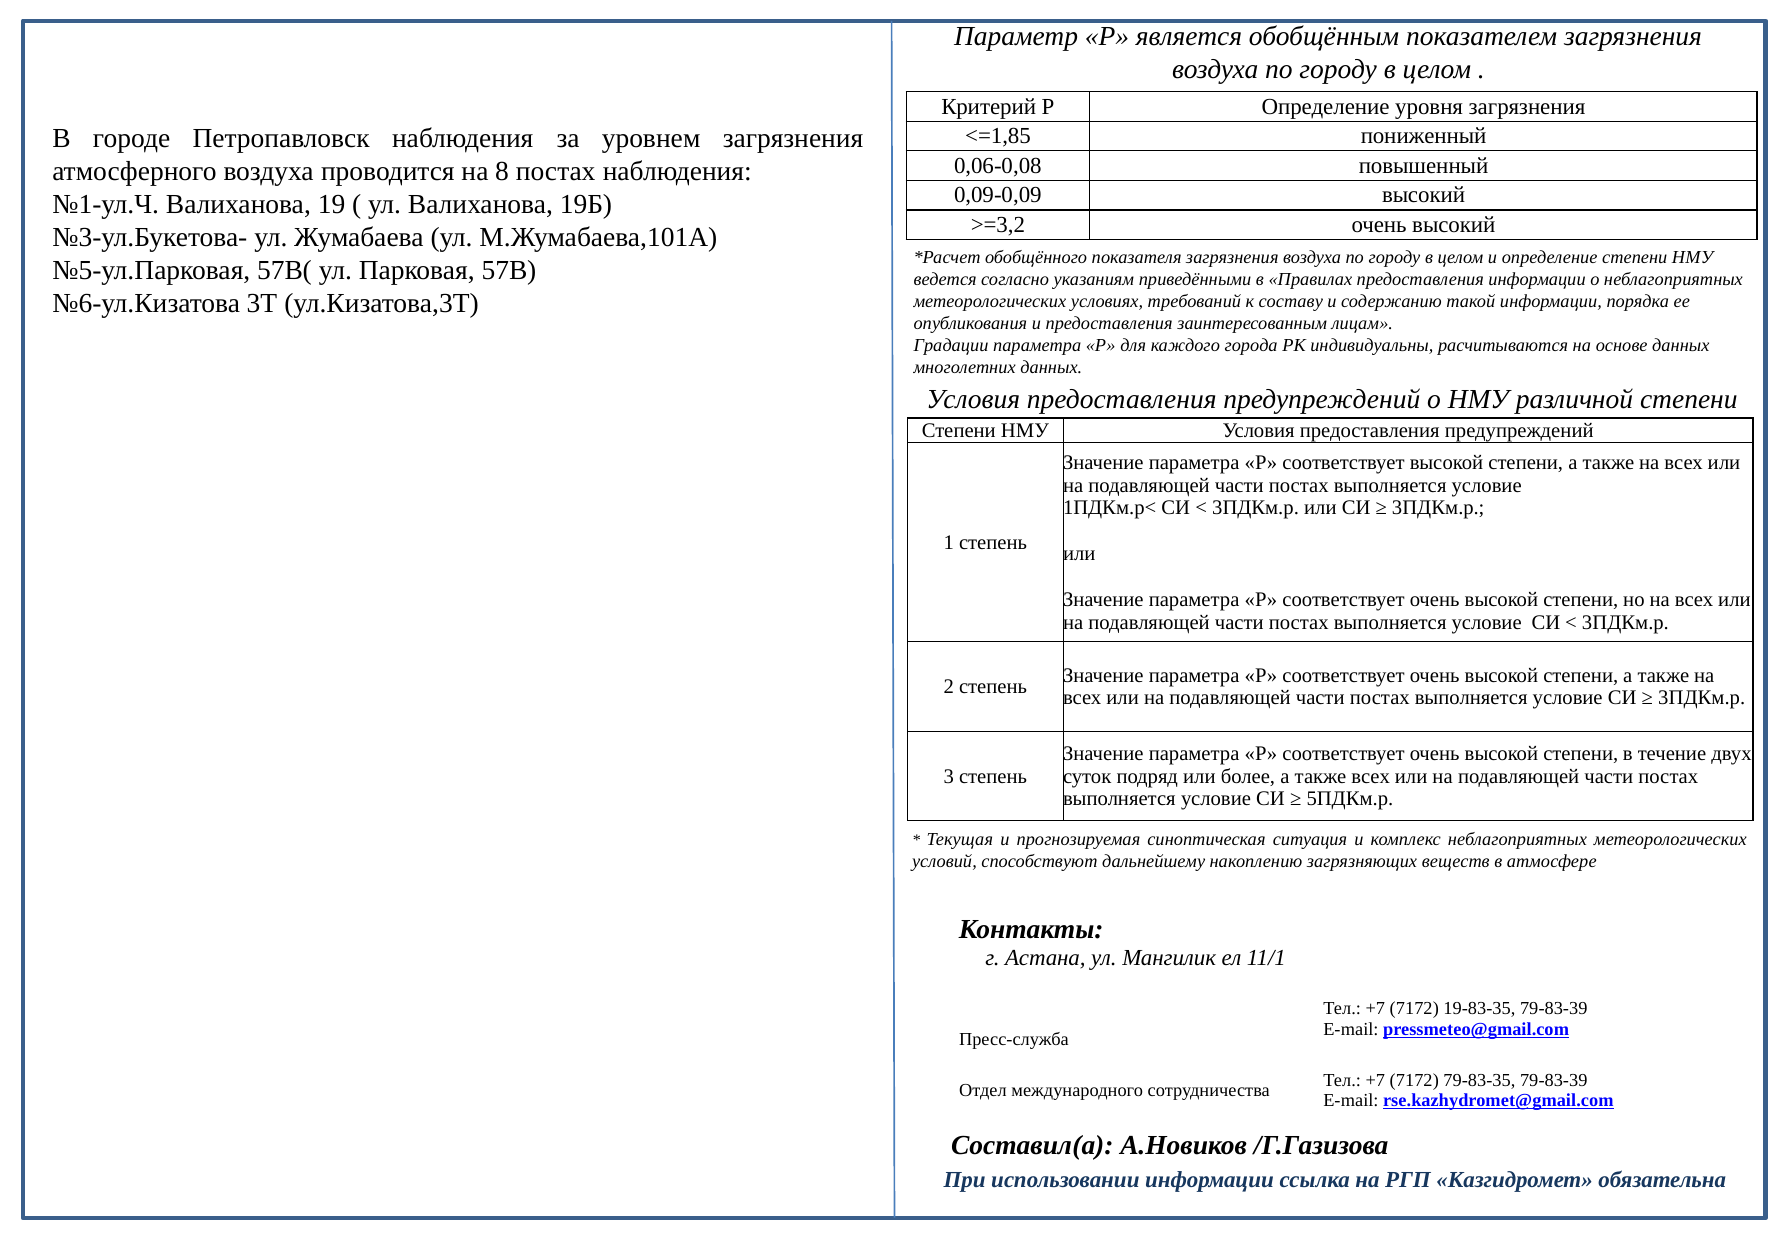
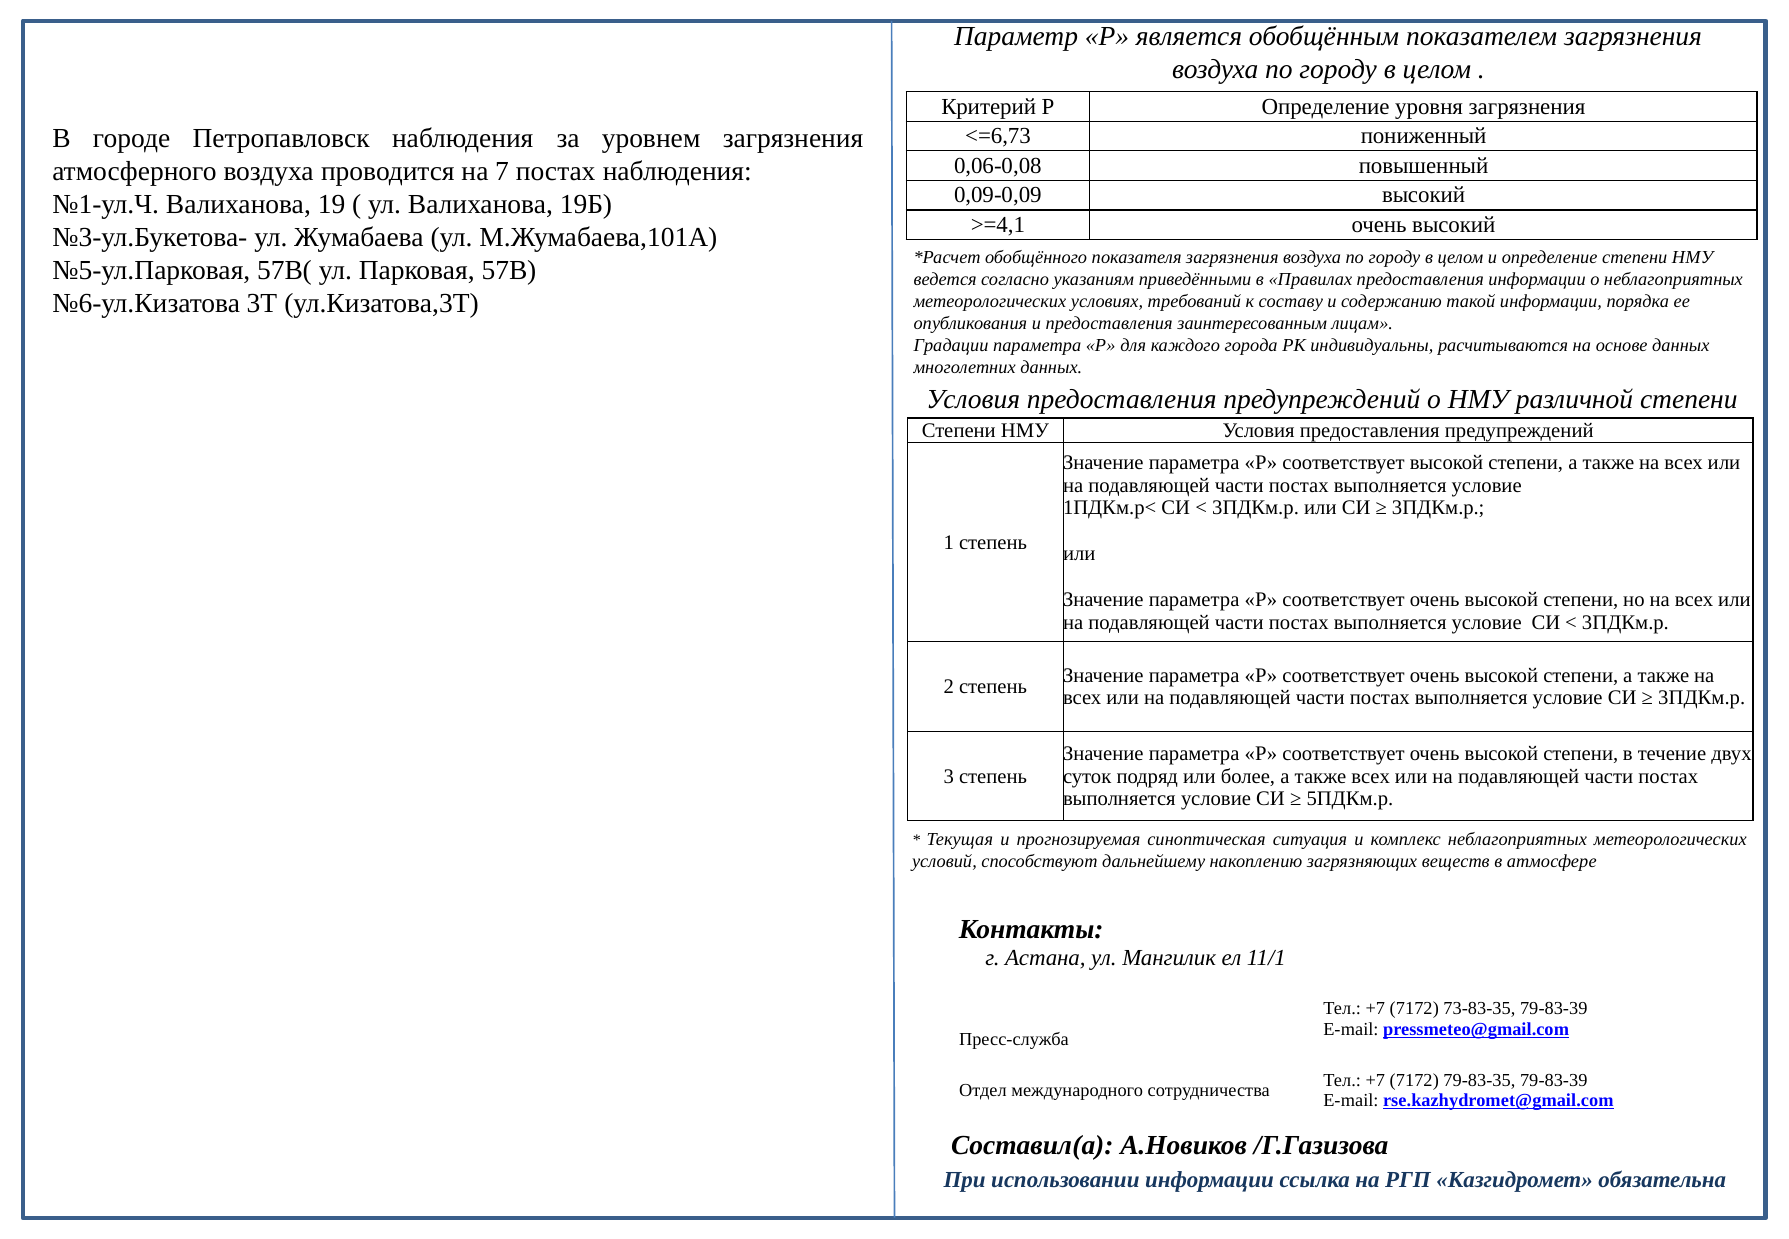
<=1,85: <=1,85 -> <=6,73
8: 8 -> 7
>=3,2: >=3,2 -> >=4,1
19-83-35: 19-83-35 -> 73-83-35
